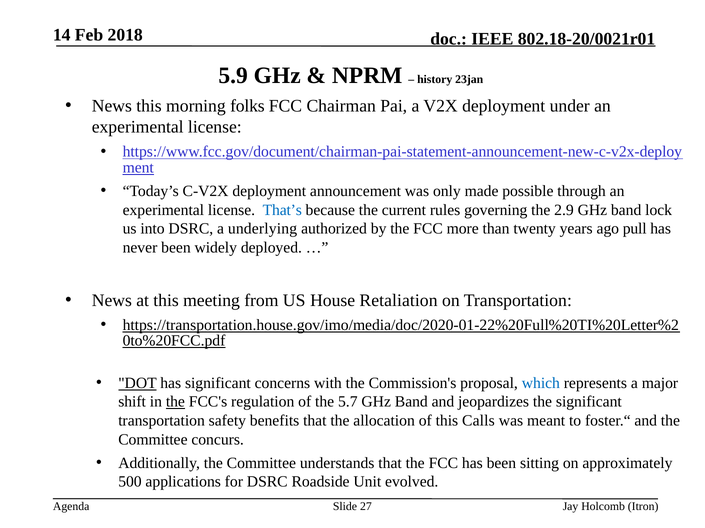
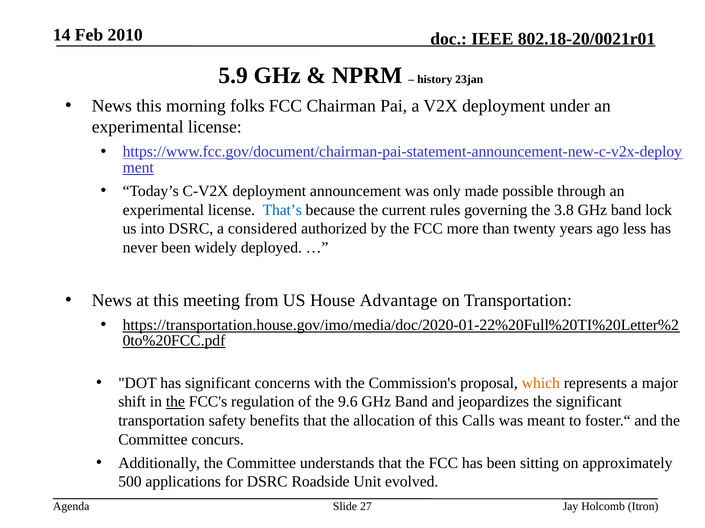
2018: 2018 -> 2010
2.9: 2.9 -> 3.8
underlying: underlying -> considered
pull: pull -> less
Retaliation: Retaliation -> Advantage
DOT underline: present -> none
which colour: blue -> orange
5.7: 5.7 -> 9.6
